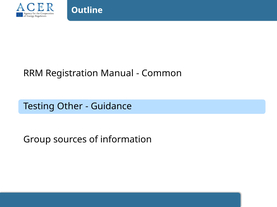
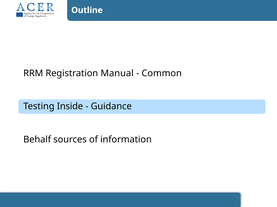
Other: Other -> Inside
Group: Group -> Behalf
